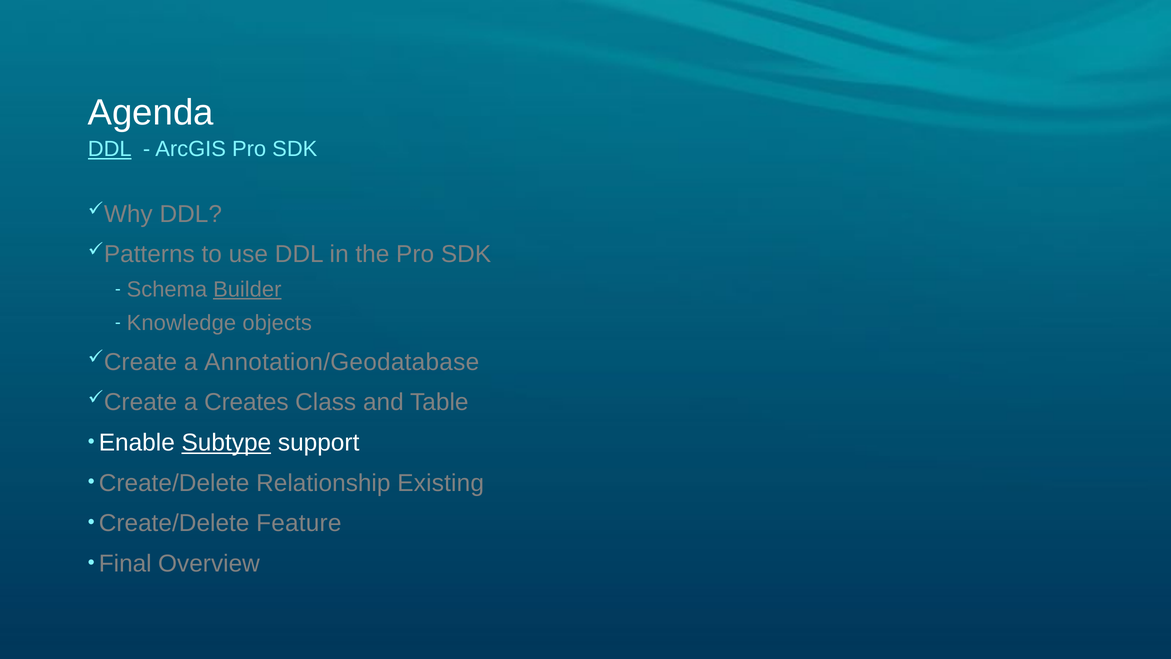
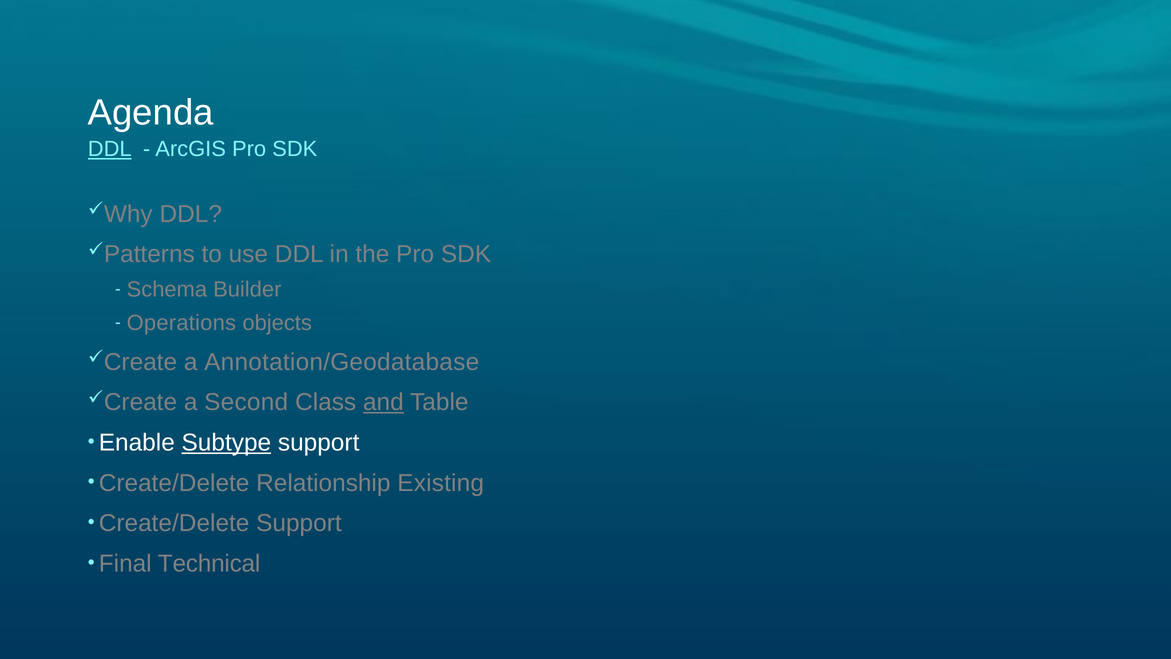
Builder underline: present -> none
Knowledge: Knowledge -> Operations
Creates: Creates -> Second
and underline: none -> present
Create/Delete Feature: Feature -> Support
Overview: Overview -> Technical
